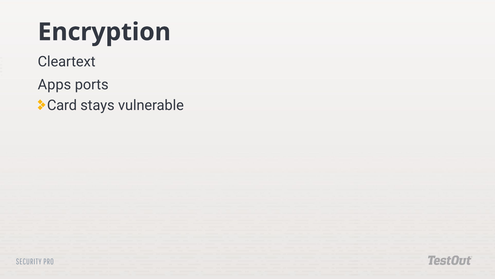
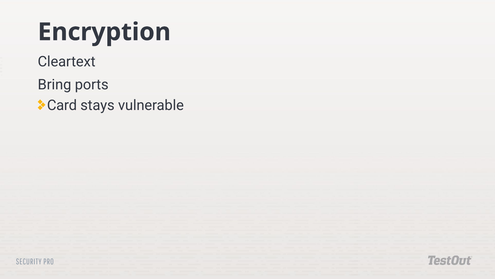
Apps: Apps -> Bring
